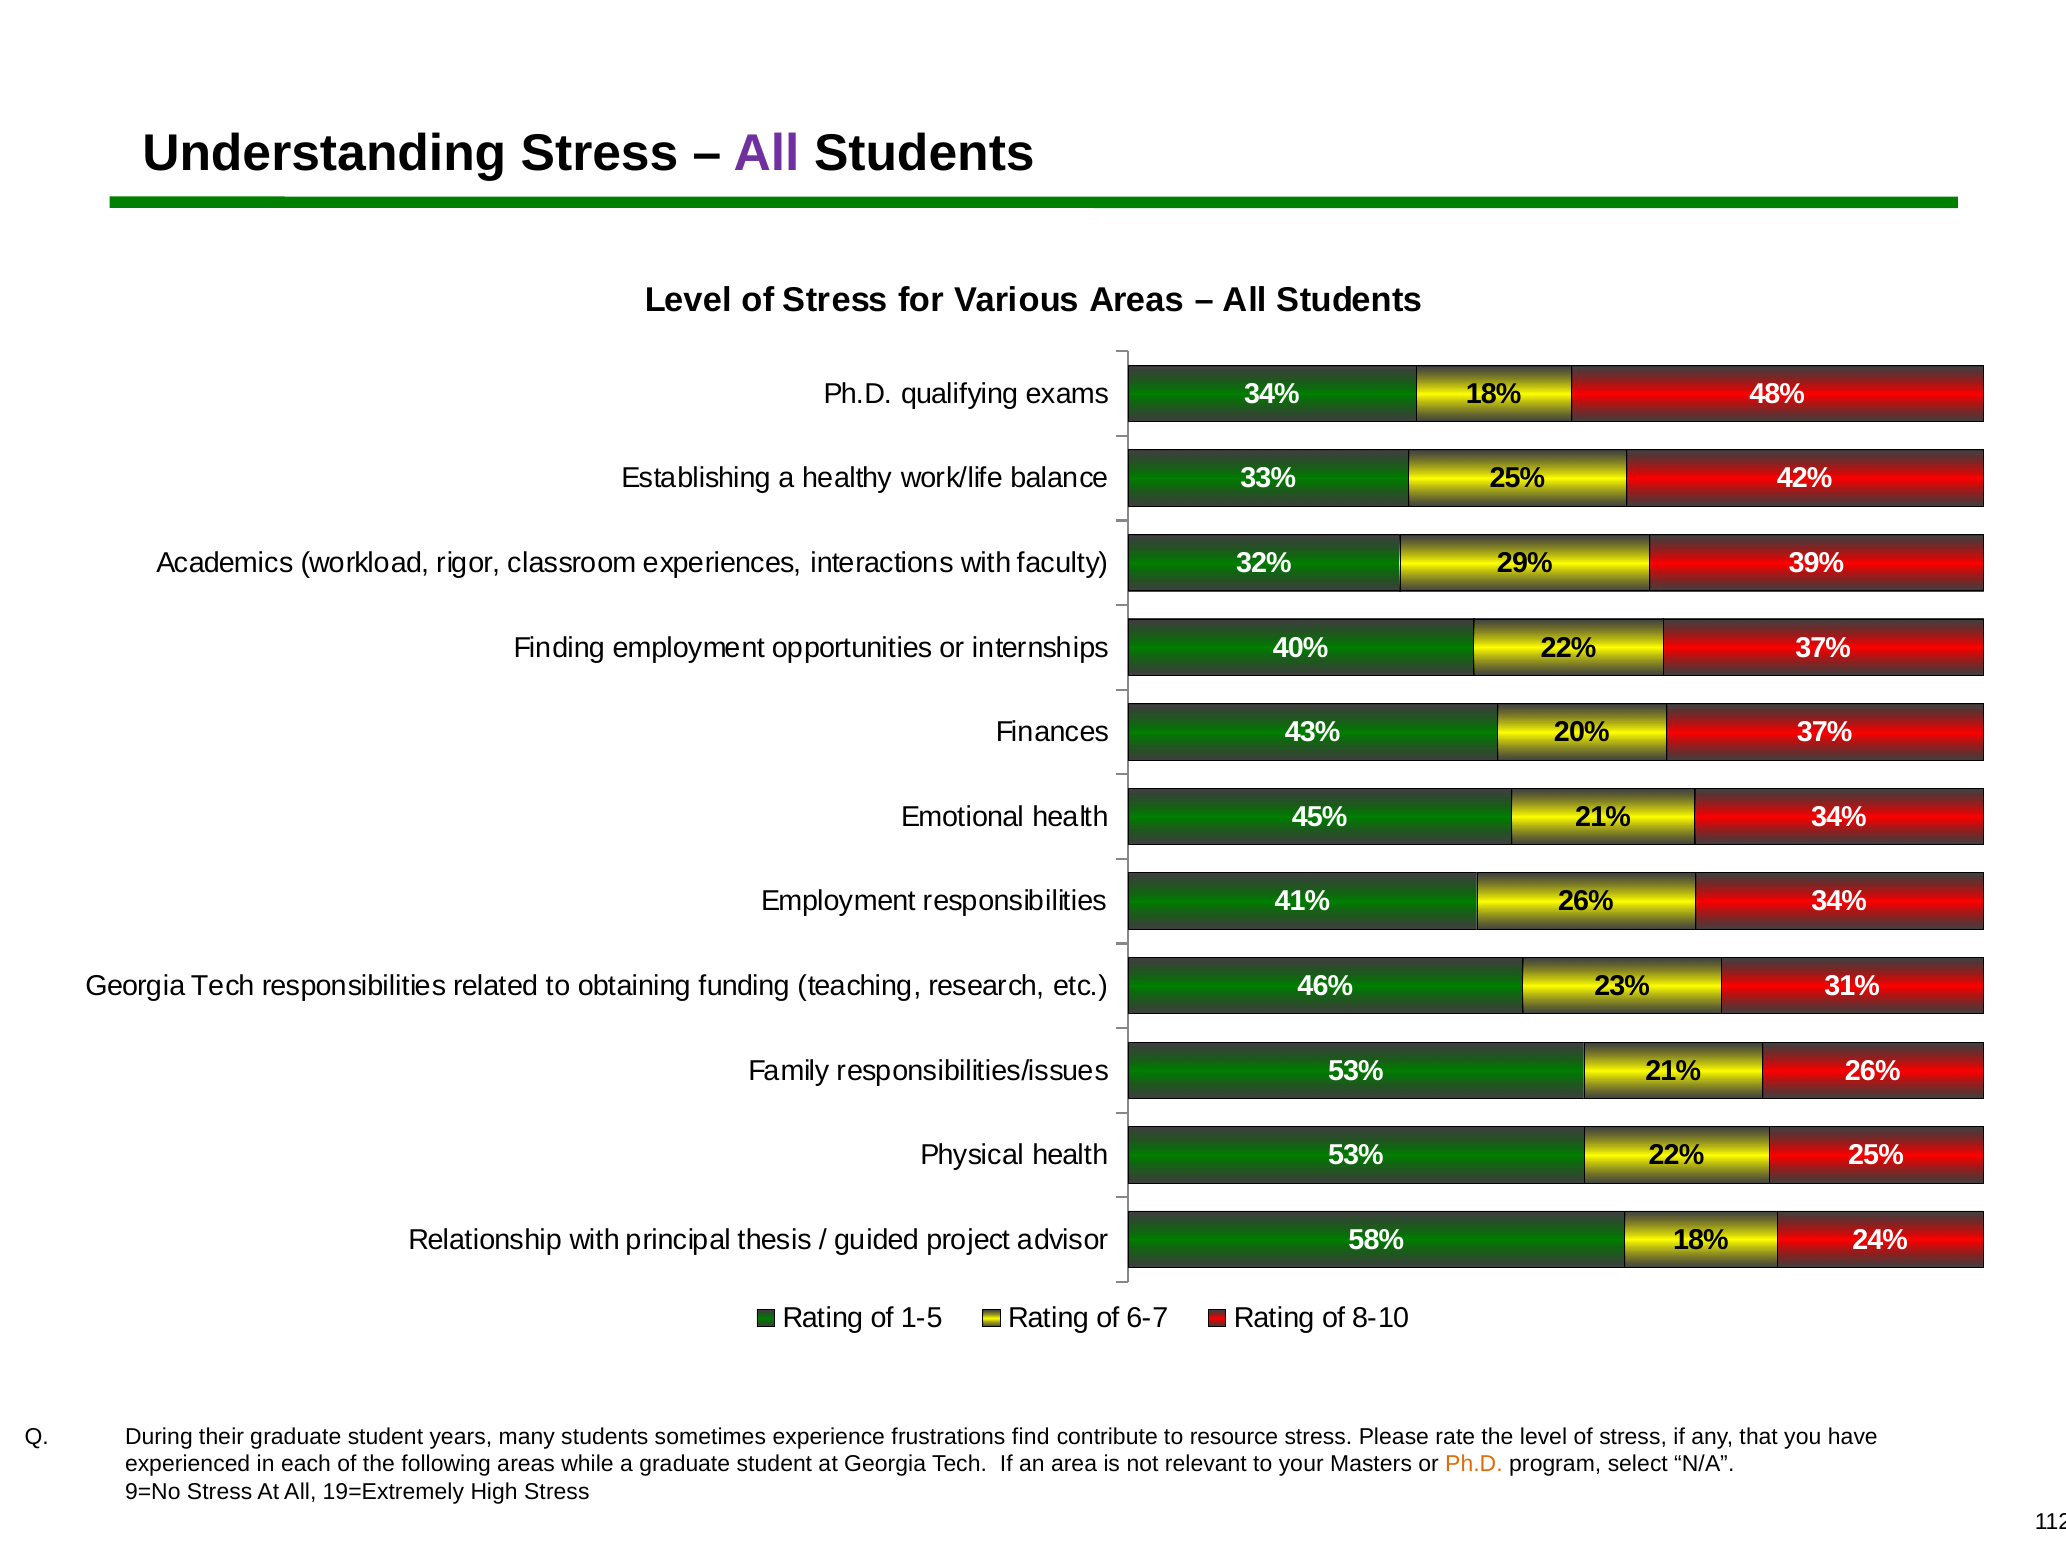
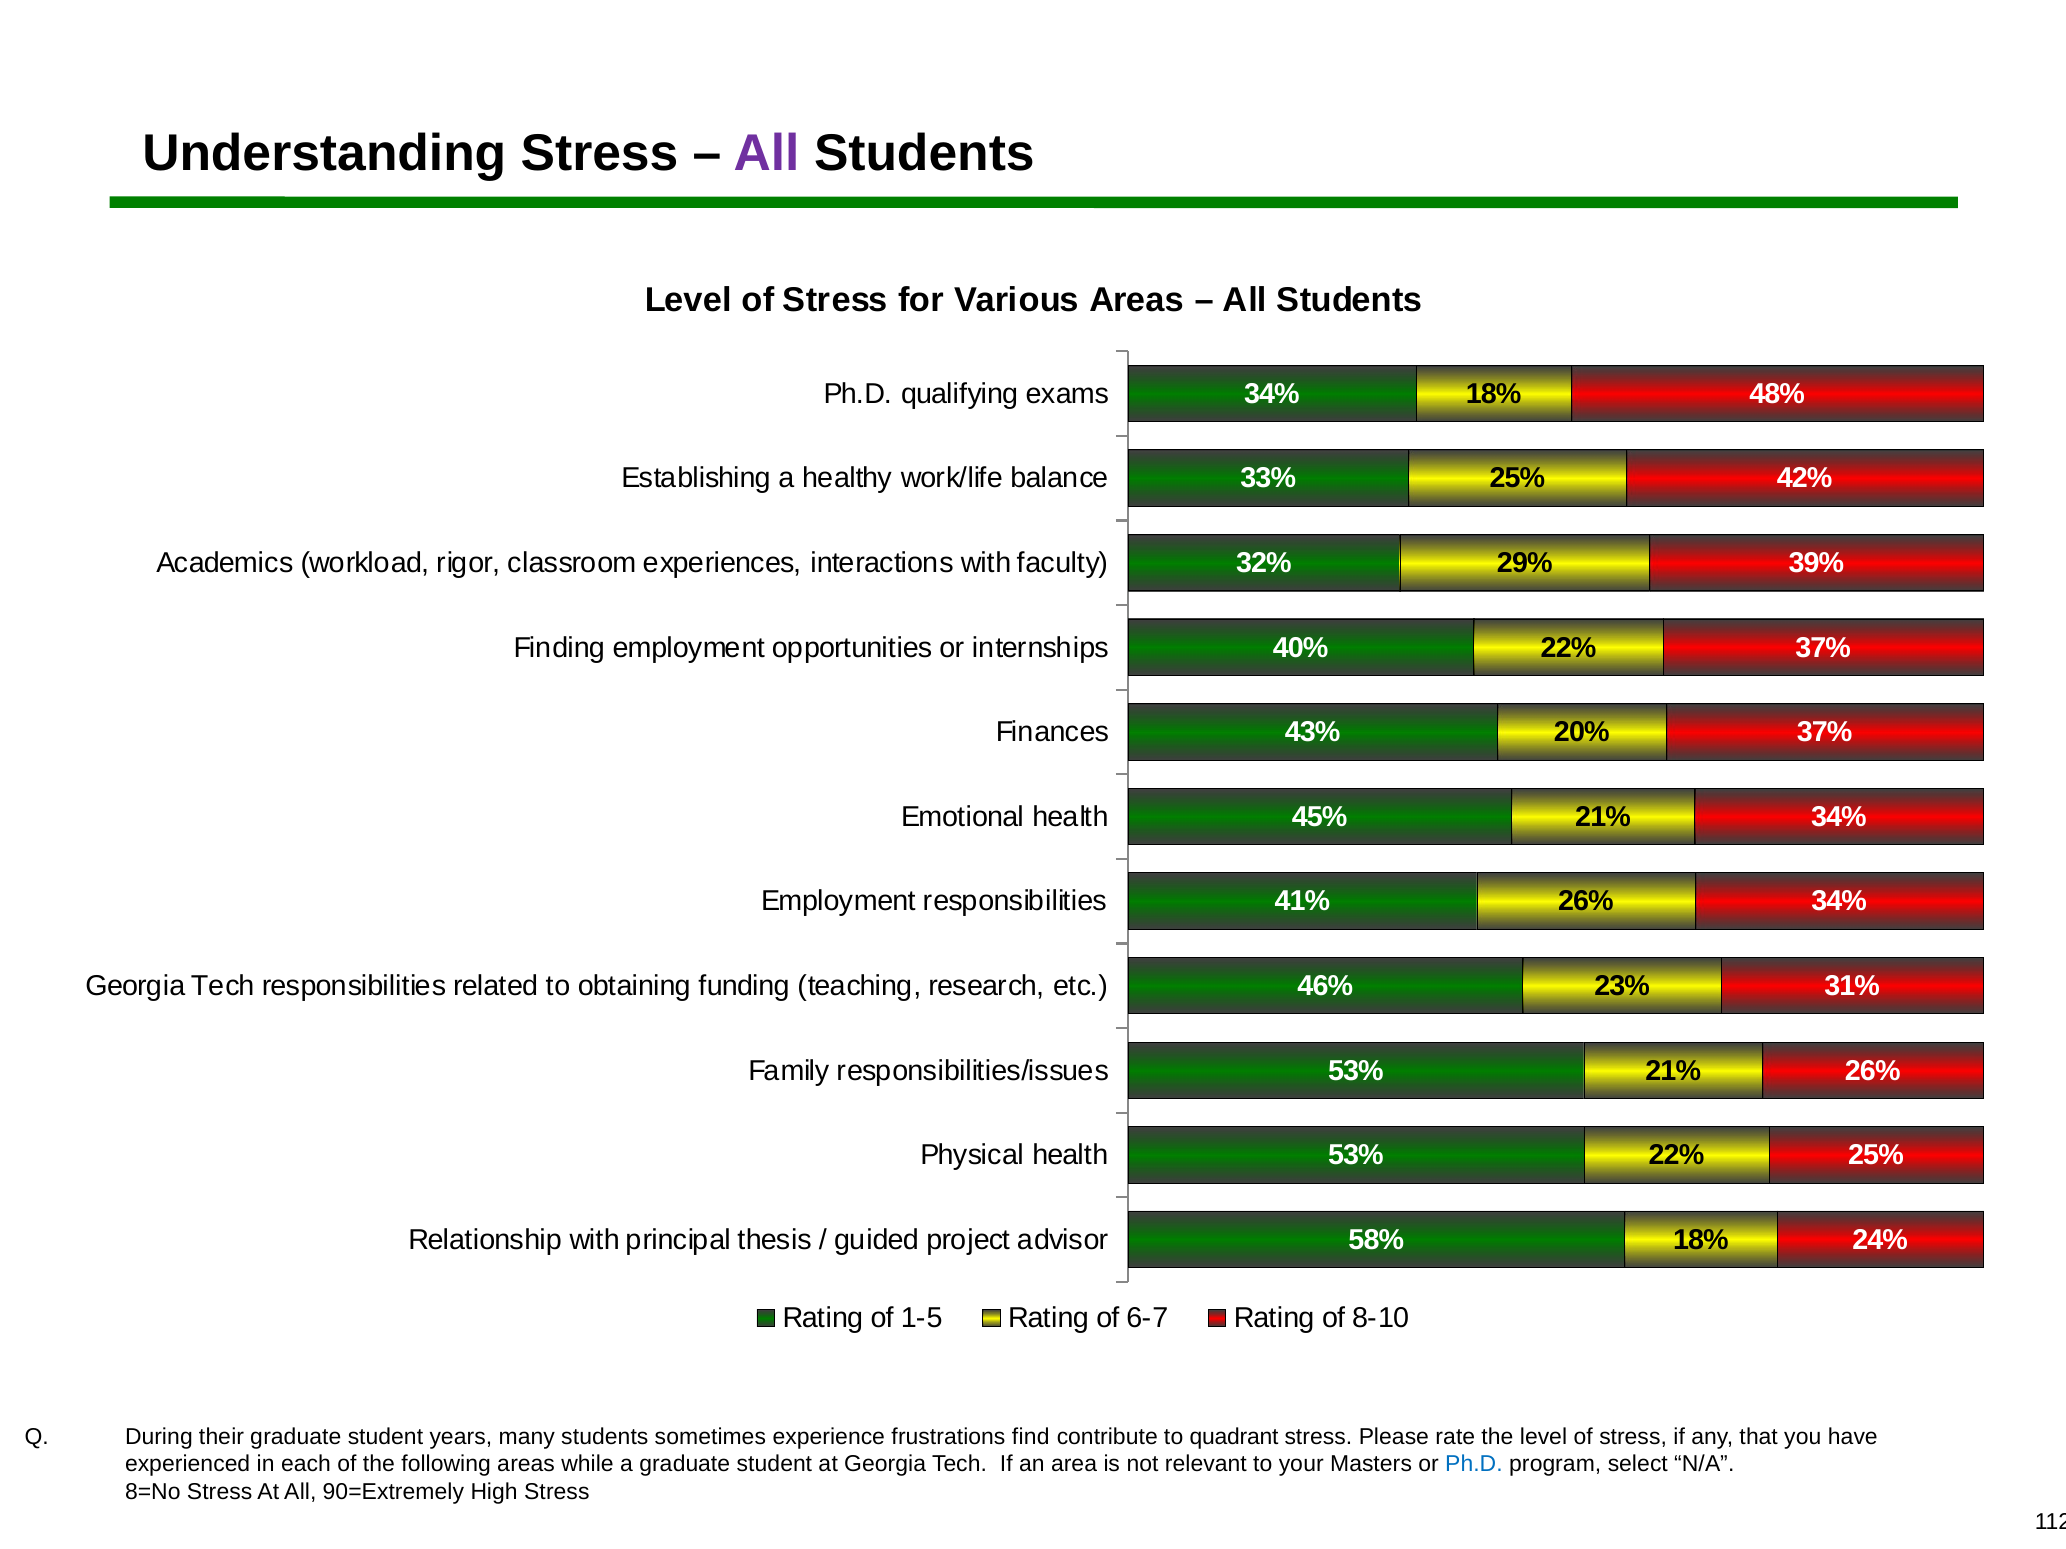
resource: resource -> quadrant
Ph.D at (1474, 1465) colour: orange -> blue
9=No: 9=No -> 8=No
19=Extremely: 19=Extremely -> 90=Extremely
